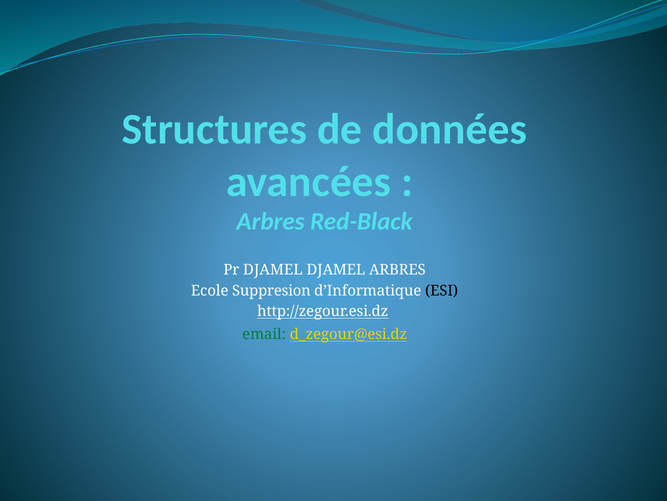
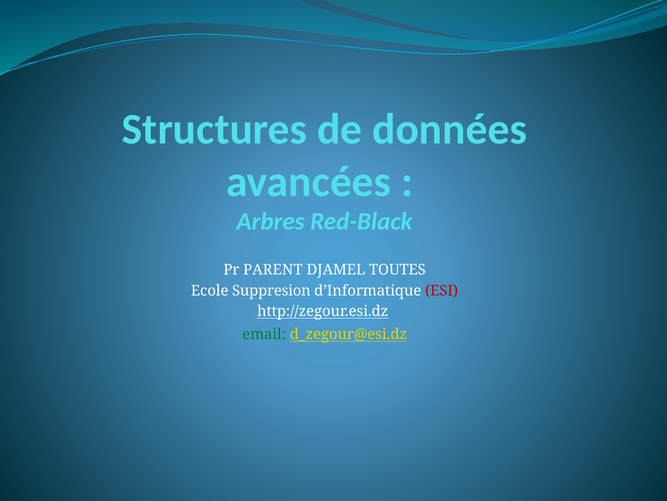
Pr DJAMEL: DJAMEL -> PARENT
DJAMEL ARBRES: ARBRES -> TOUTES
ESI colour: black -> red
